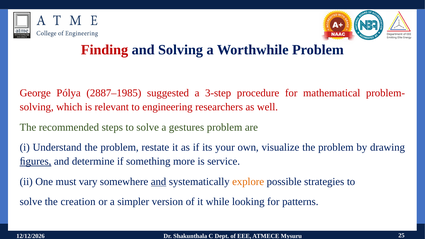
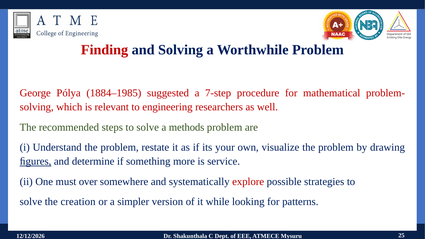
2887–1985: 2887–1985 -> 1884–1985
3-step: 3-step -> 7-step
gestures: gestures -> methods
vary: vary -> over
and at (159, 182) underline: present -> none
explore colour: orange -> red
